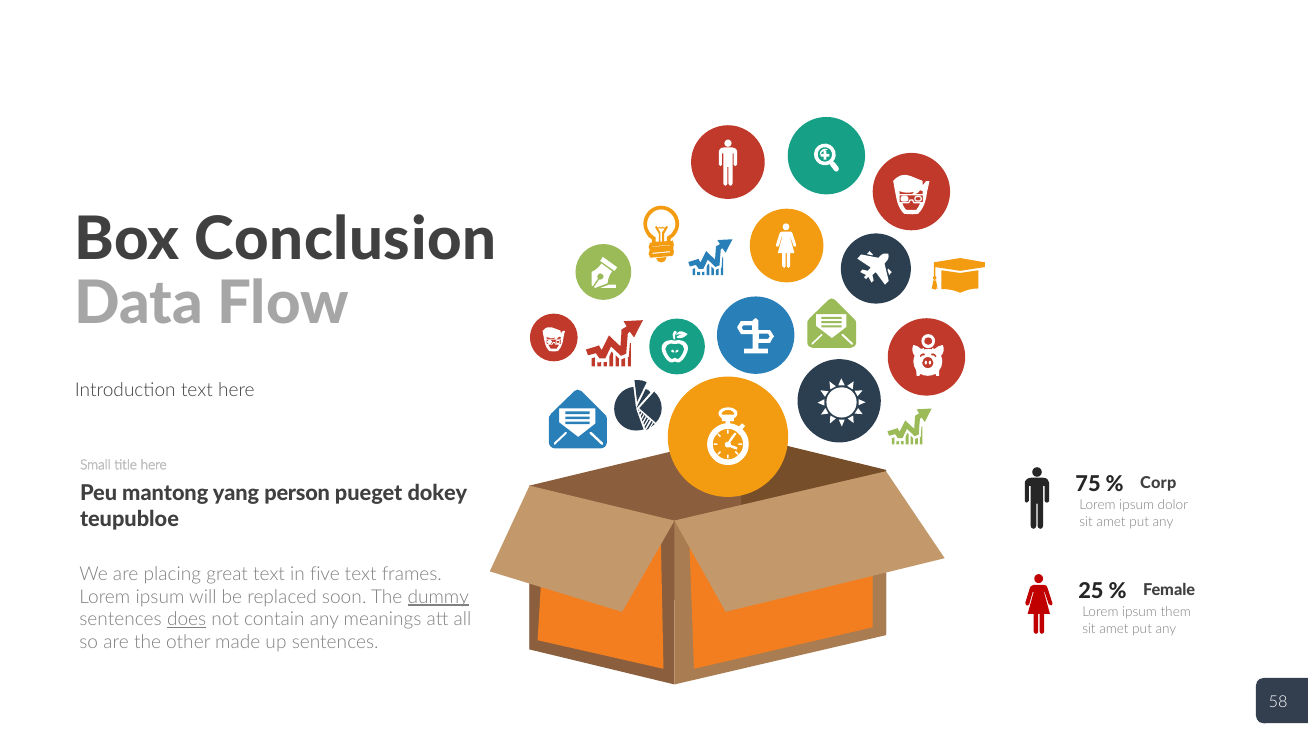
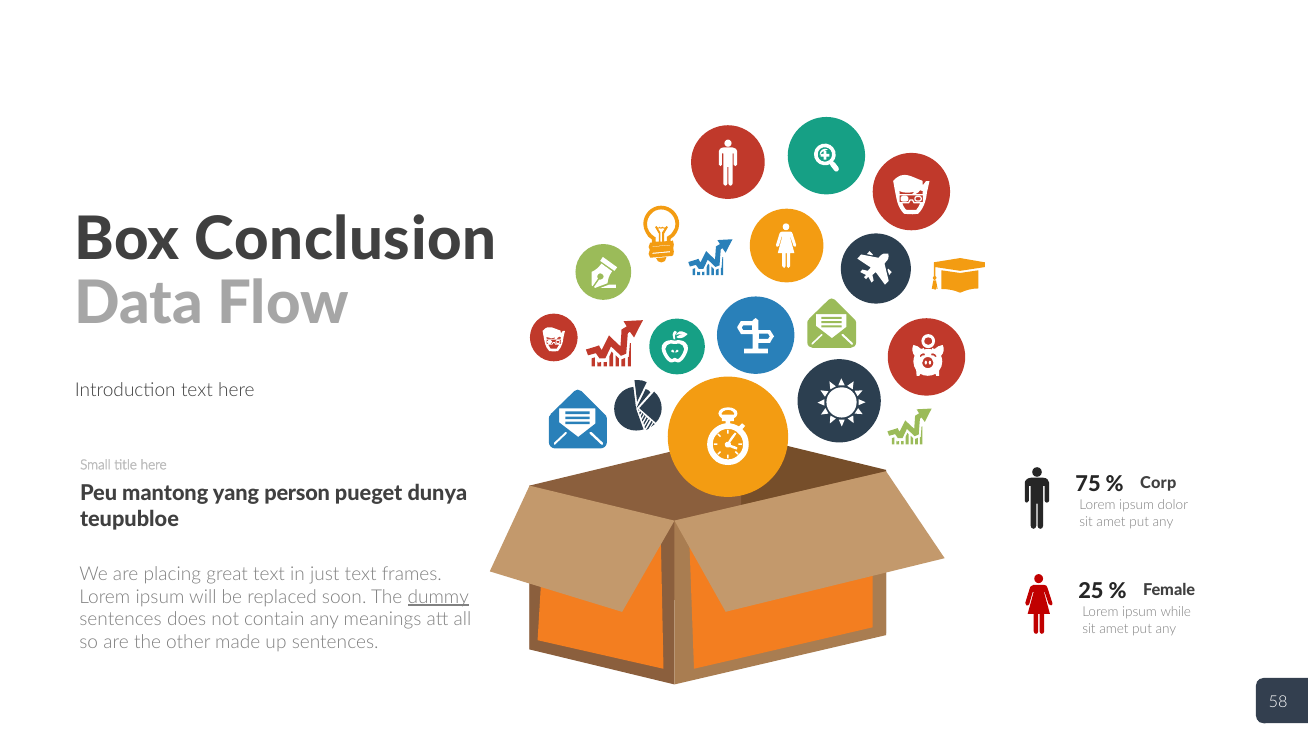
dokey: dokey -> dunya
five: five -> just
them: them -> while
does underline: present -> none
